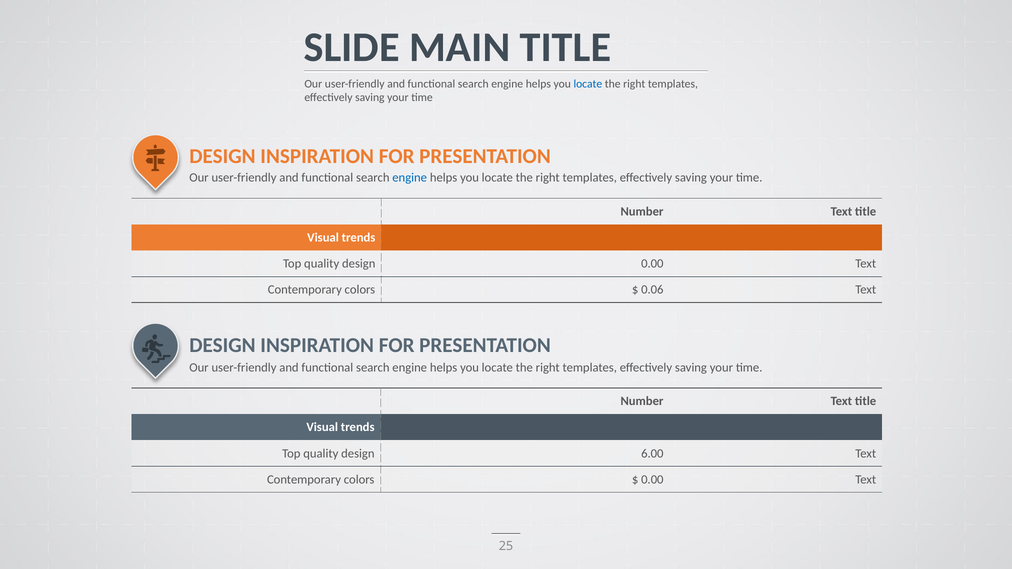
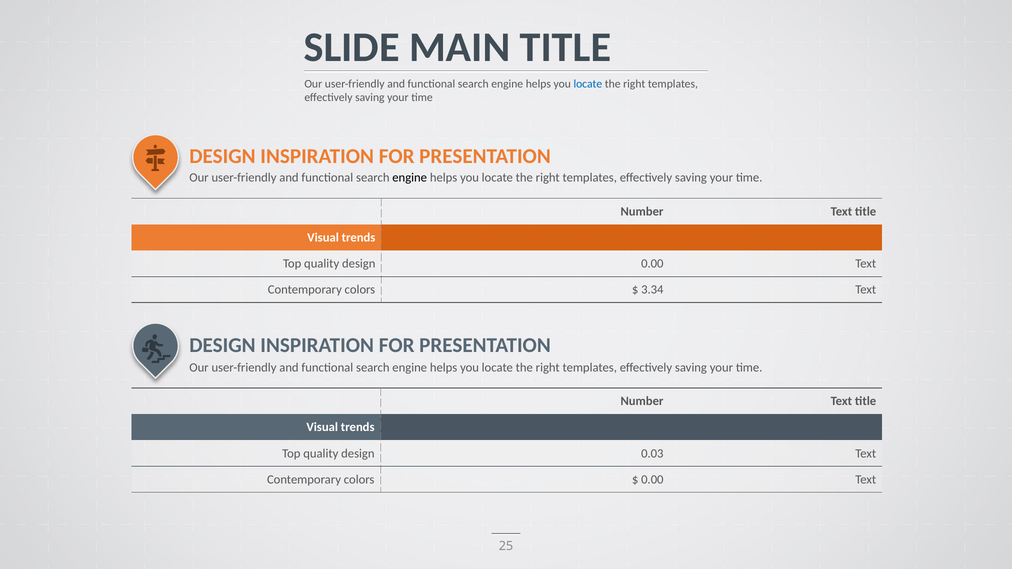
engine at (410, 178) colour: blue -> black
0.06: 0.06 -> 3.34
6.00: 6.00 -> 0.03
